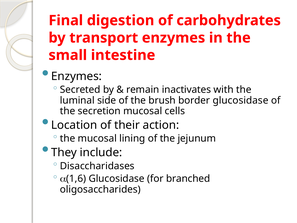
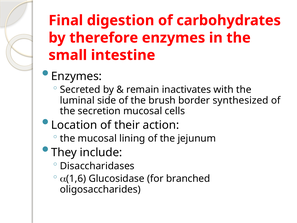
transport: transport -> therefore
border glucosidase: glucosidase -> synthesized
